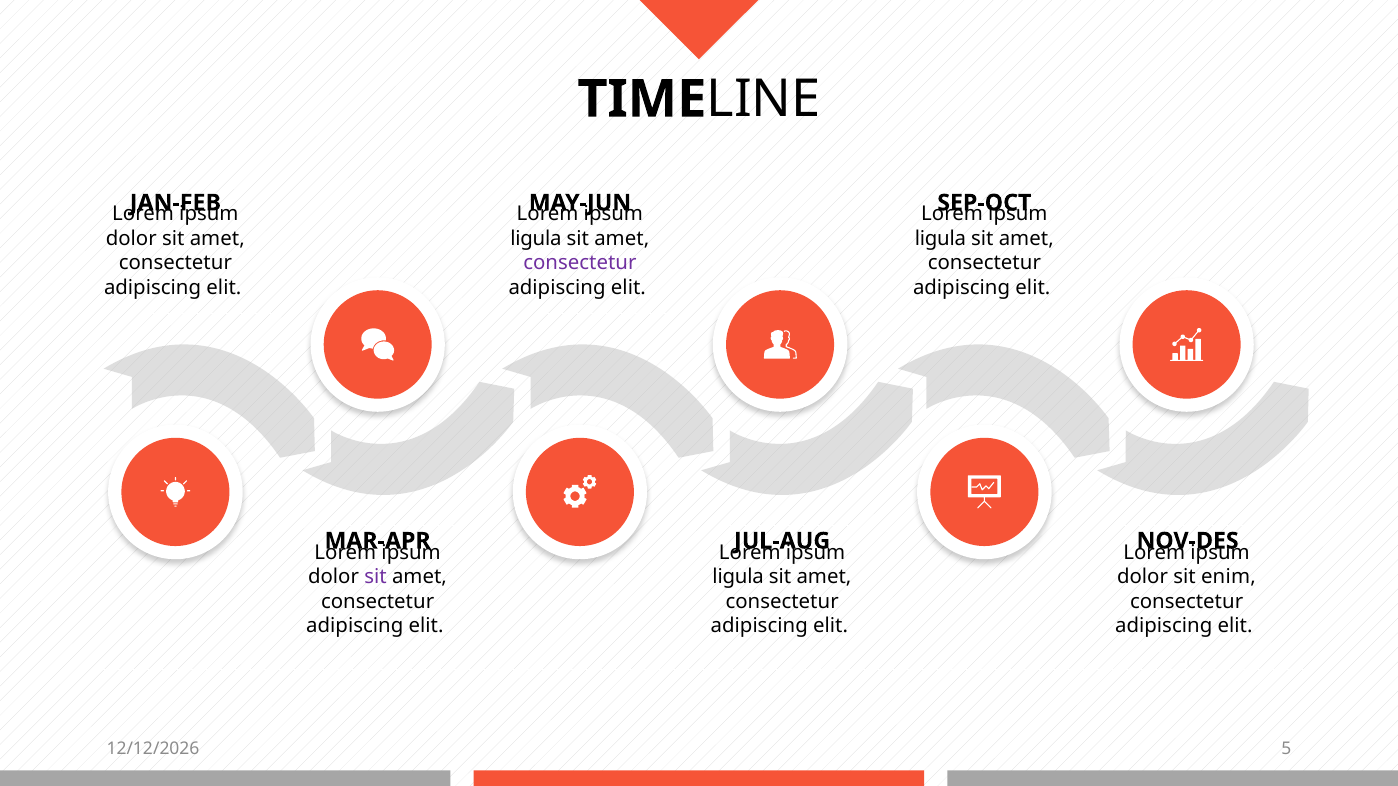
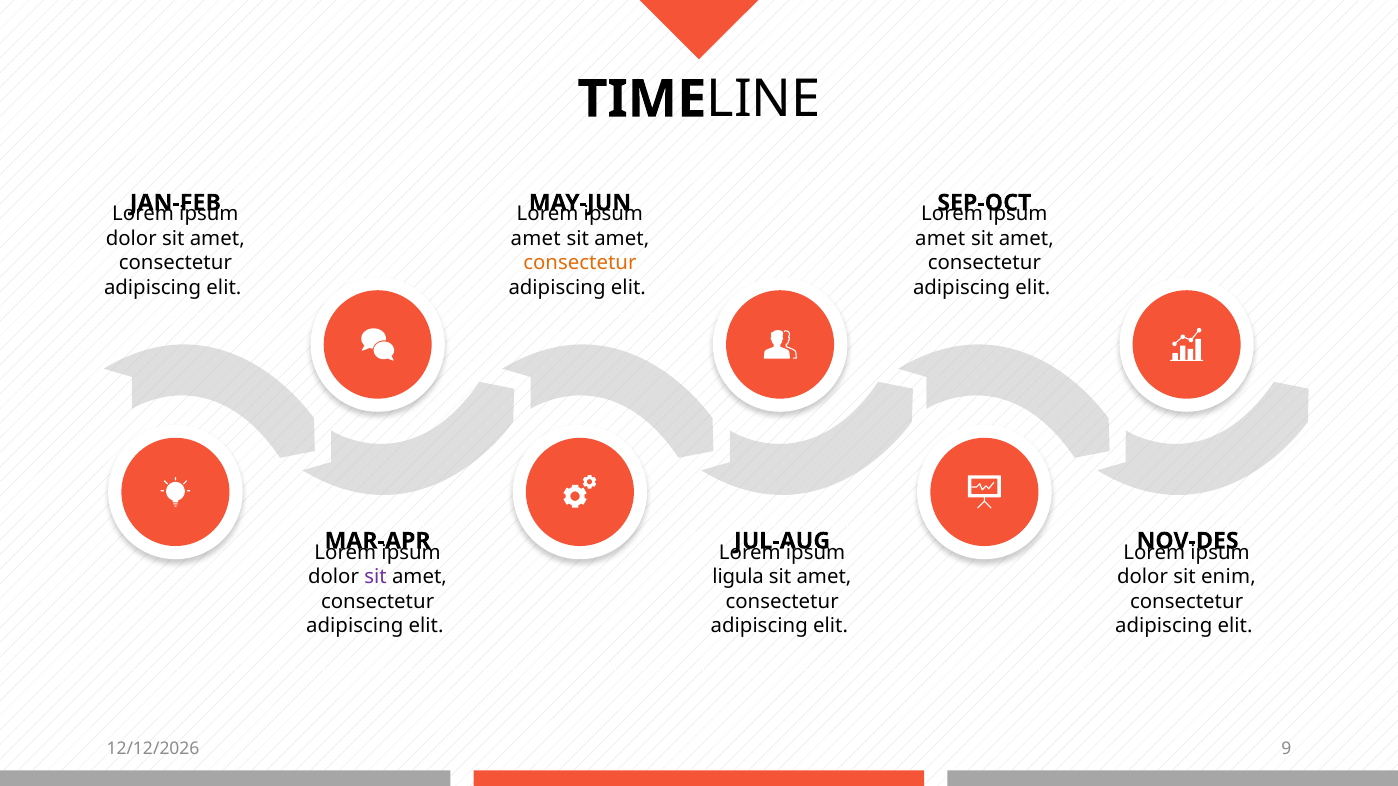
ligula at (536, 239): ligula -> amet
ligula at (940, 239): ligula -> amet
consectetur at (580, 263) colour: purple -> orange
5: 5 -> 9
